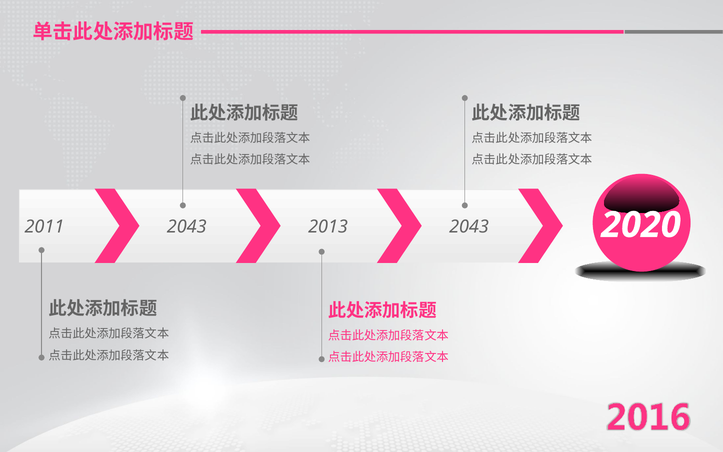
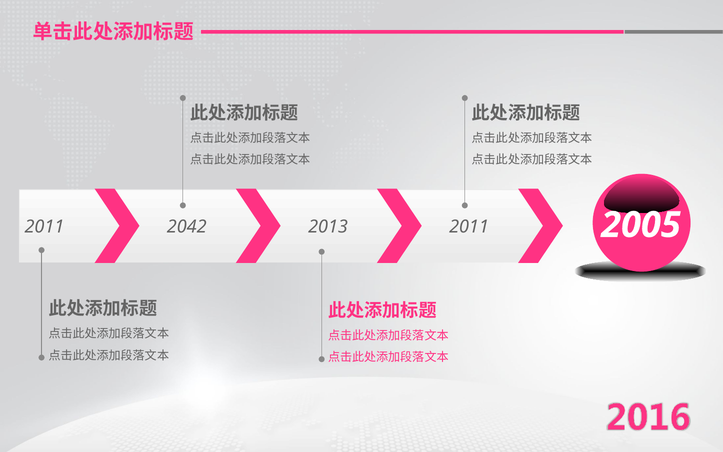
2020: 2020 -> 2005
2011 2043: 2043 -> 2042
2013 2043: 2043 -> 2011
